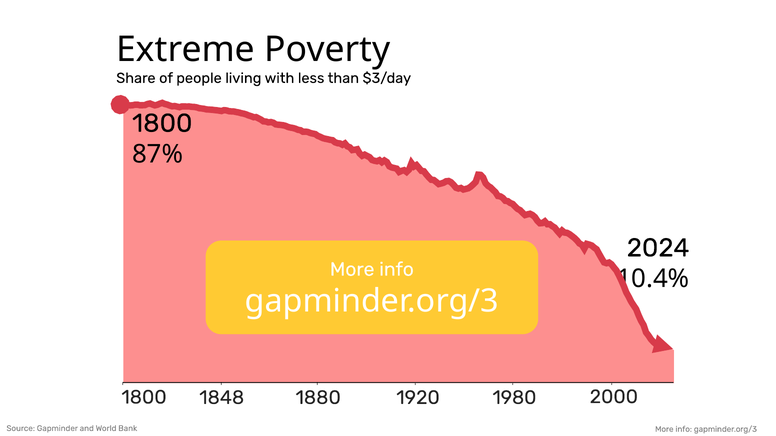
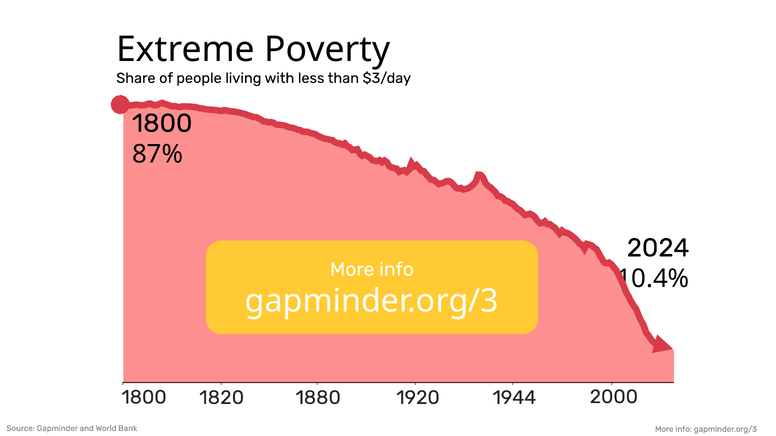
1848: 1848 -> 1820
1980: 1980 -> 1944
